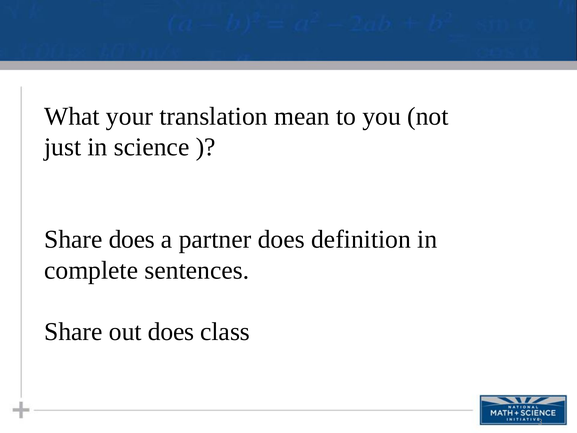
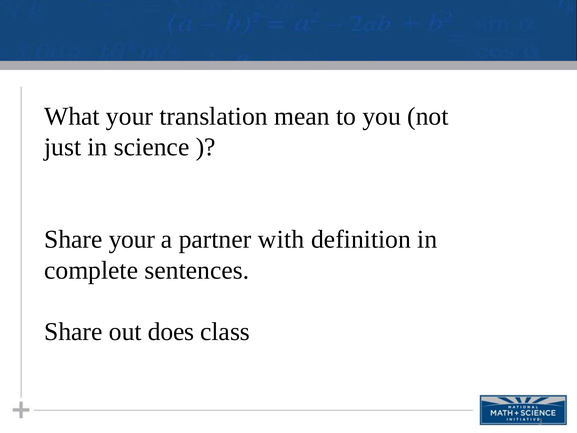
Share does: does -> your
partner does: does -> with
